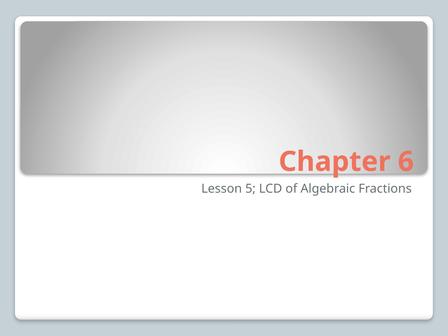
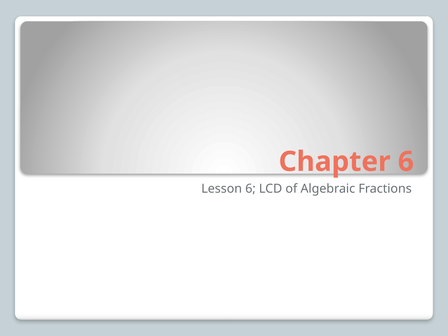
Lesson 5: 5 -> 6
